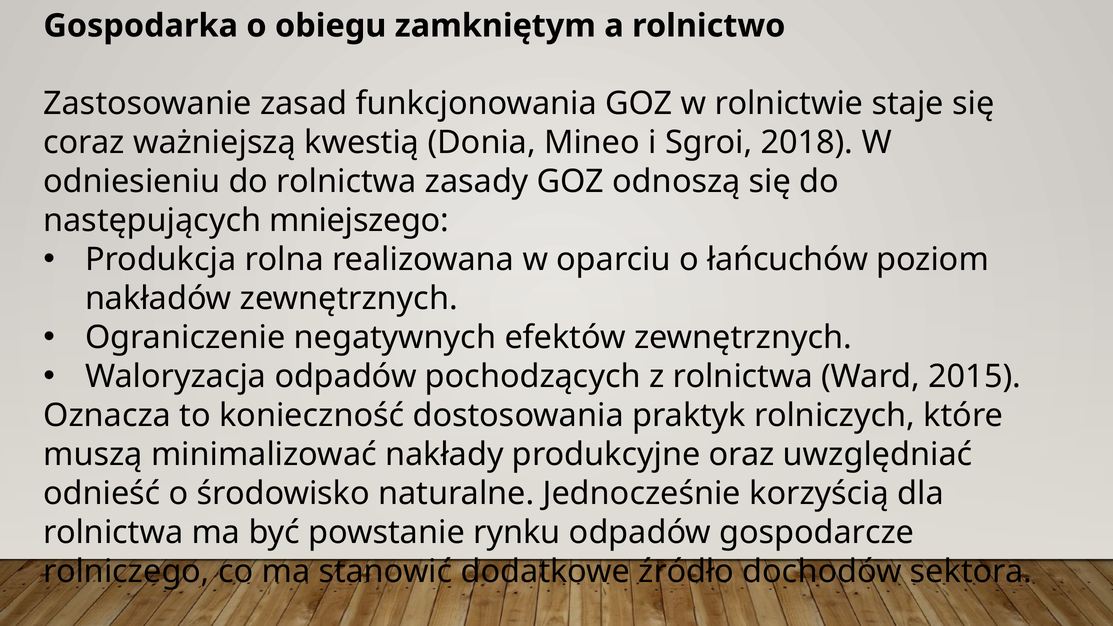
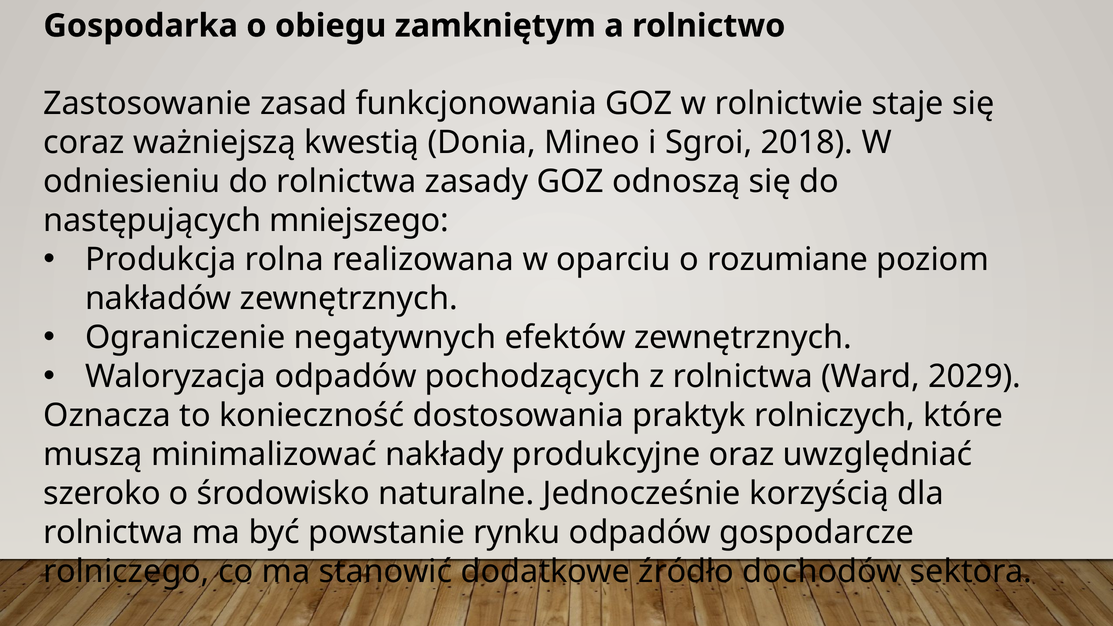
łańcuchów: łańcuchów -> rozumiane
2015: 2015 -> 2029
odnieść: odnieść -> szeroko
